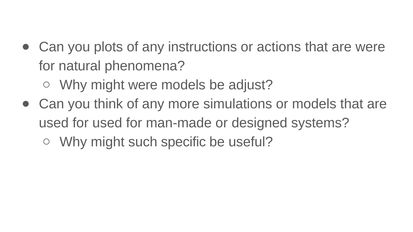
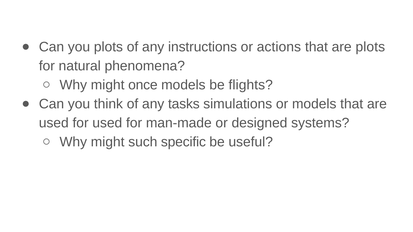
are were: were -> plots
might were: were -> once
adjust: adjust -> flights
more: more -> tasks
